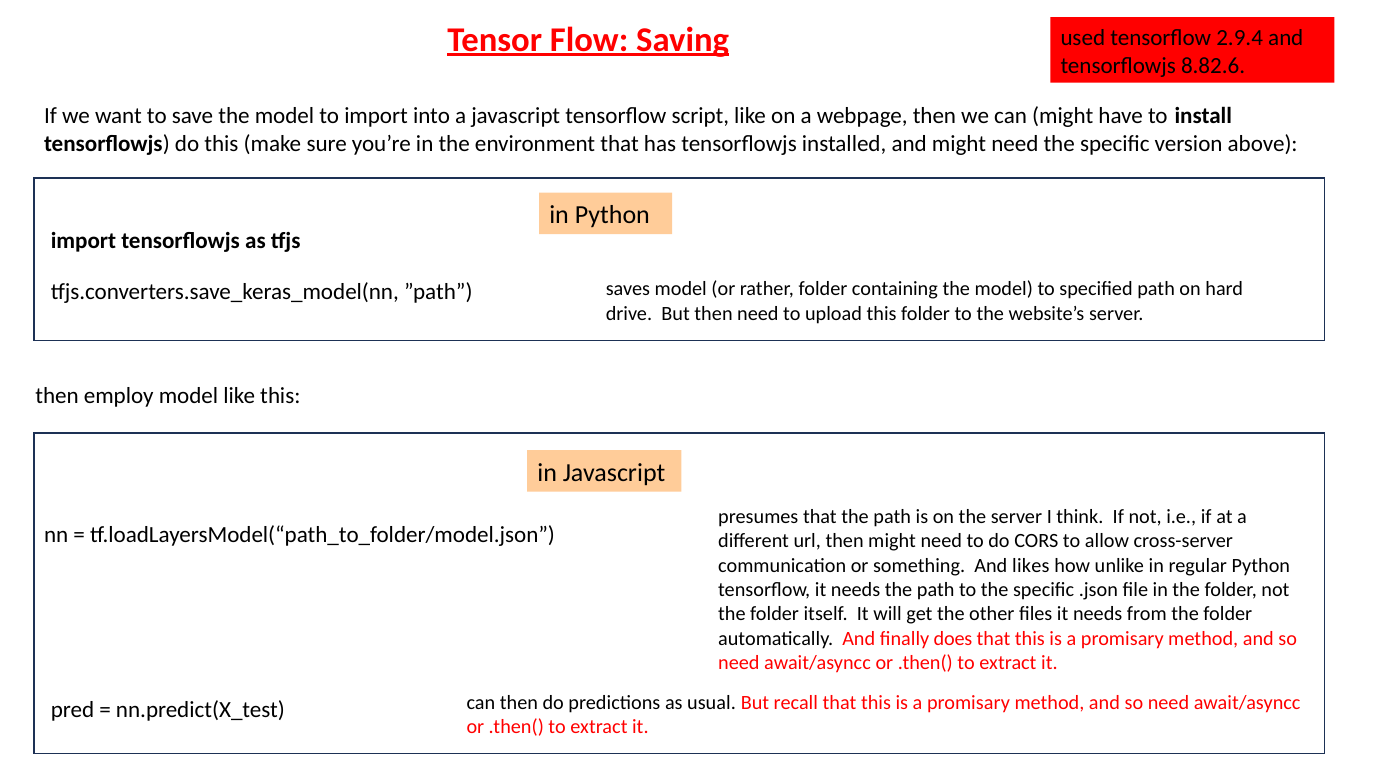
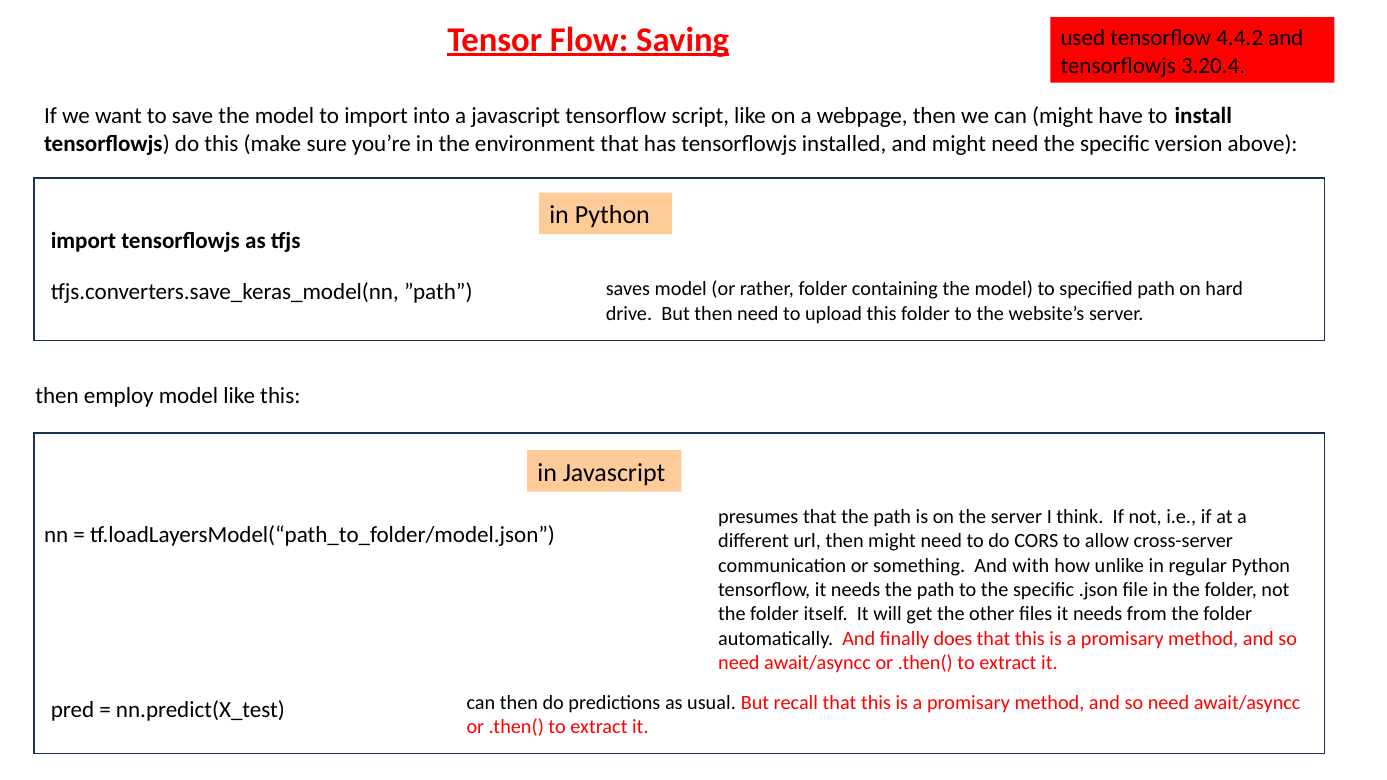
2.9.4: 2.9.4 -> 4.4.2
8.82.6: 8.82.6 -> 3.20.4
likes: likes -> with
